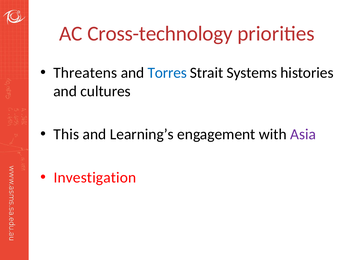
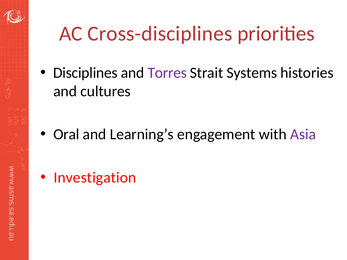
Cross-technology: Cross-technology -> Cross-disciplines
Threatens: Threatens -> Disciplines
Torres colour: blue -> purple
This: This -> Oral
